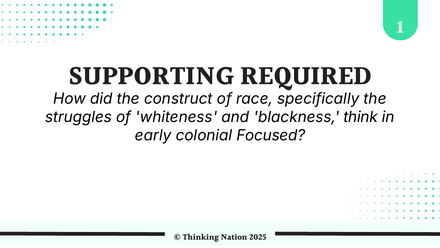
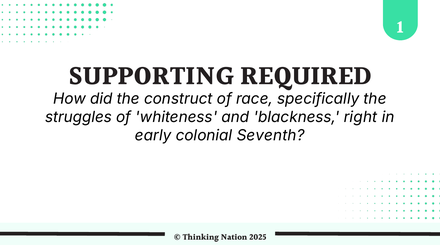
think: think -> right
Focused: Focused -> Seventh
